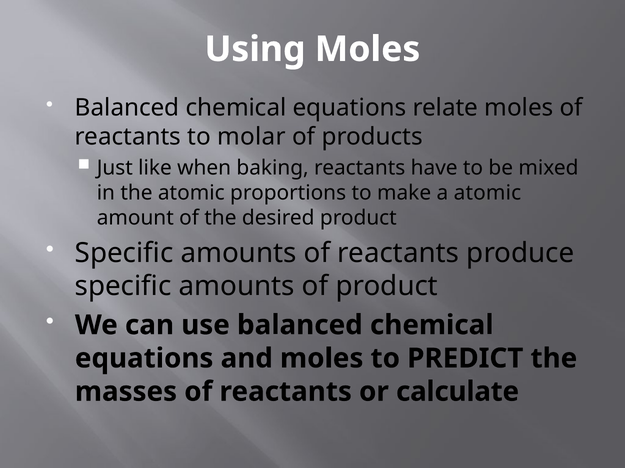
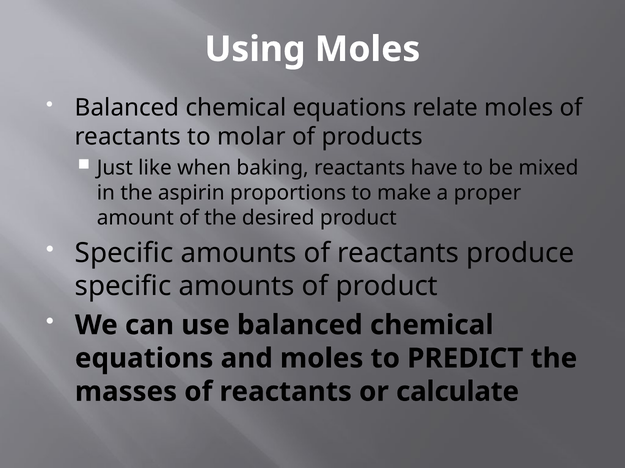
the atomic: atomic -> aspirin
a atomic: atomic -> proper
